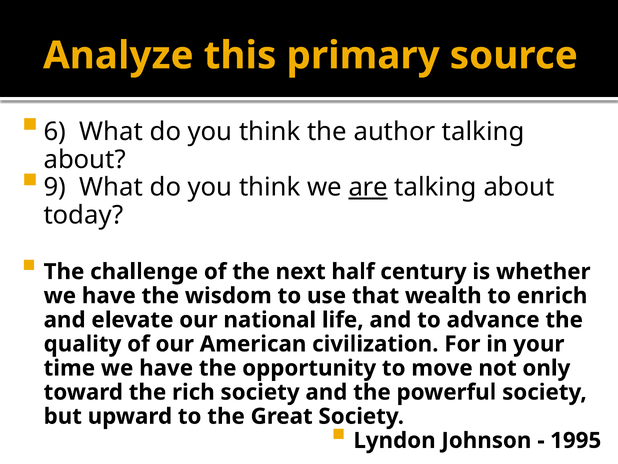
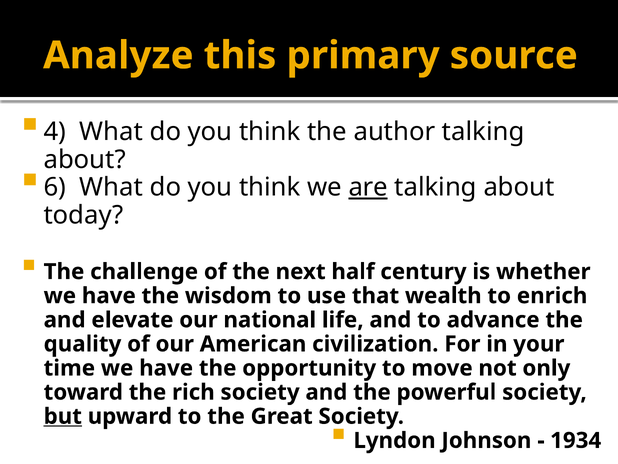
6: 6 -> 4
9: 9 -> 6
but underline: none -> present
1995: 1995 -> 1934
